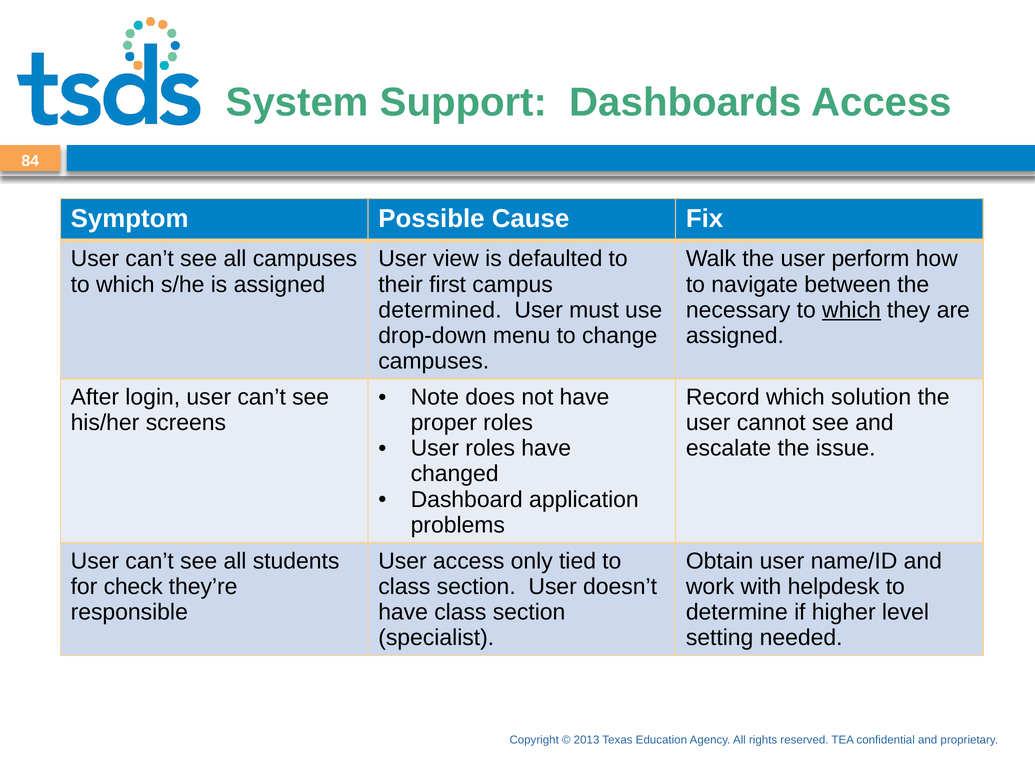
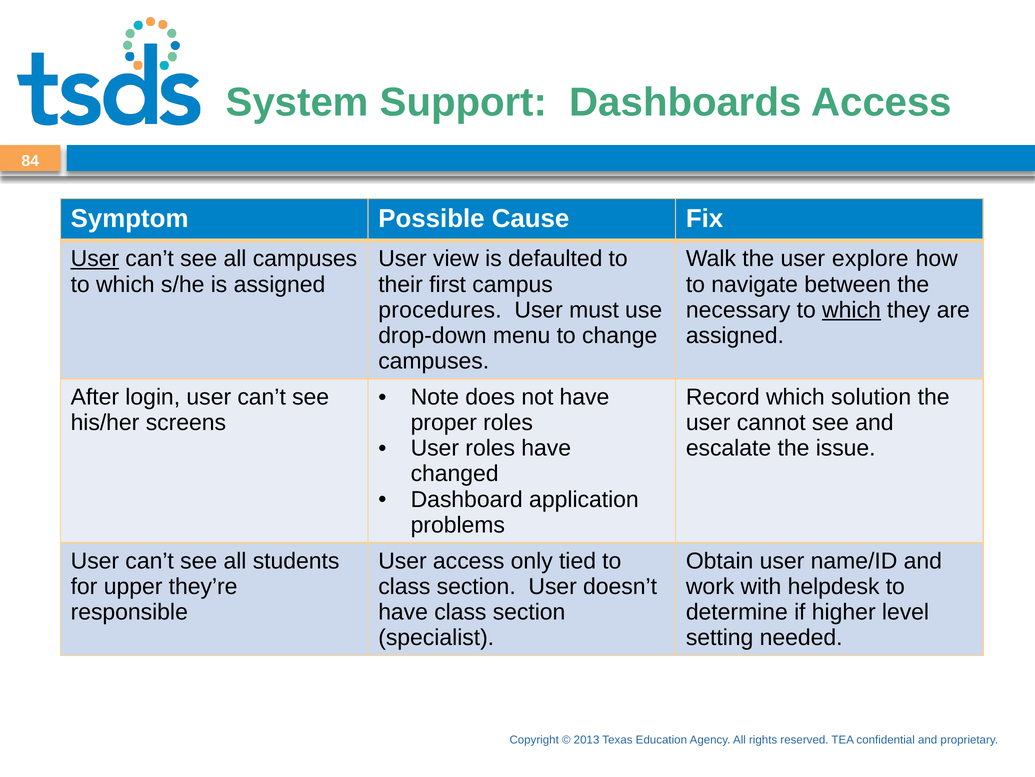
User at (95, 259) underline: none -> present
perform: perform -> explore
determined: determined -> procedures
check: check -> upper
